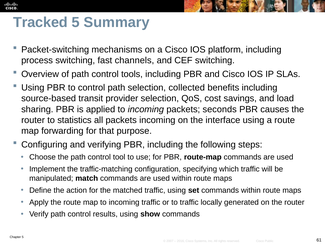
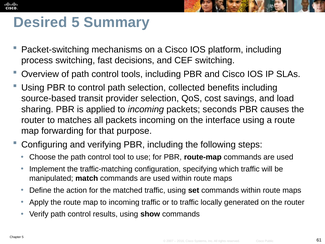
Tracked: Tracked -> Desired
channels: channels -> decisions
statistics: statistics -> matches
